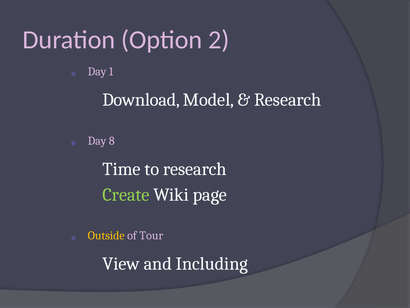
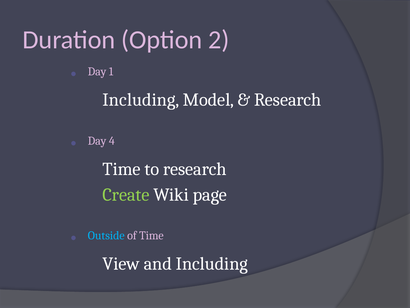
Download at (141, 100): Download -> Including
8: 8 -> 4
Outside colour: yellow -> light blue
of Tour: Tour -> Time
